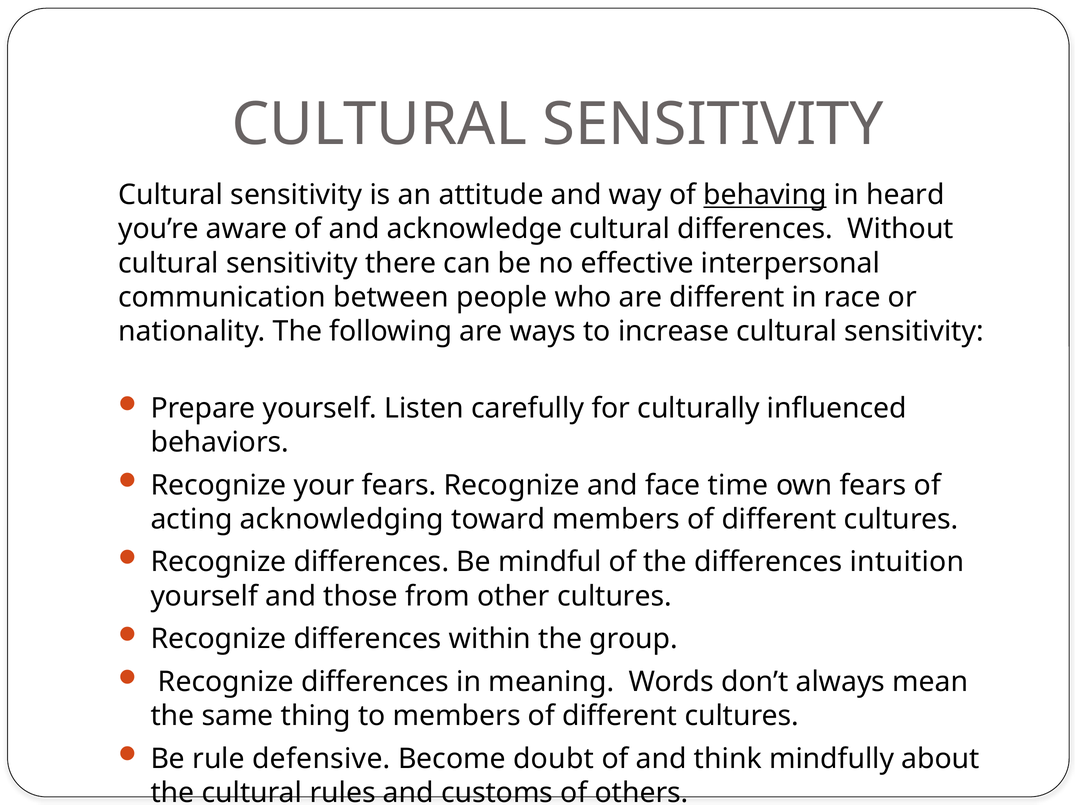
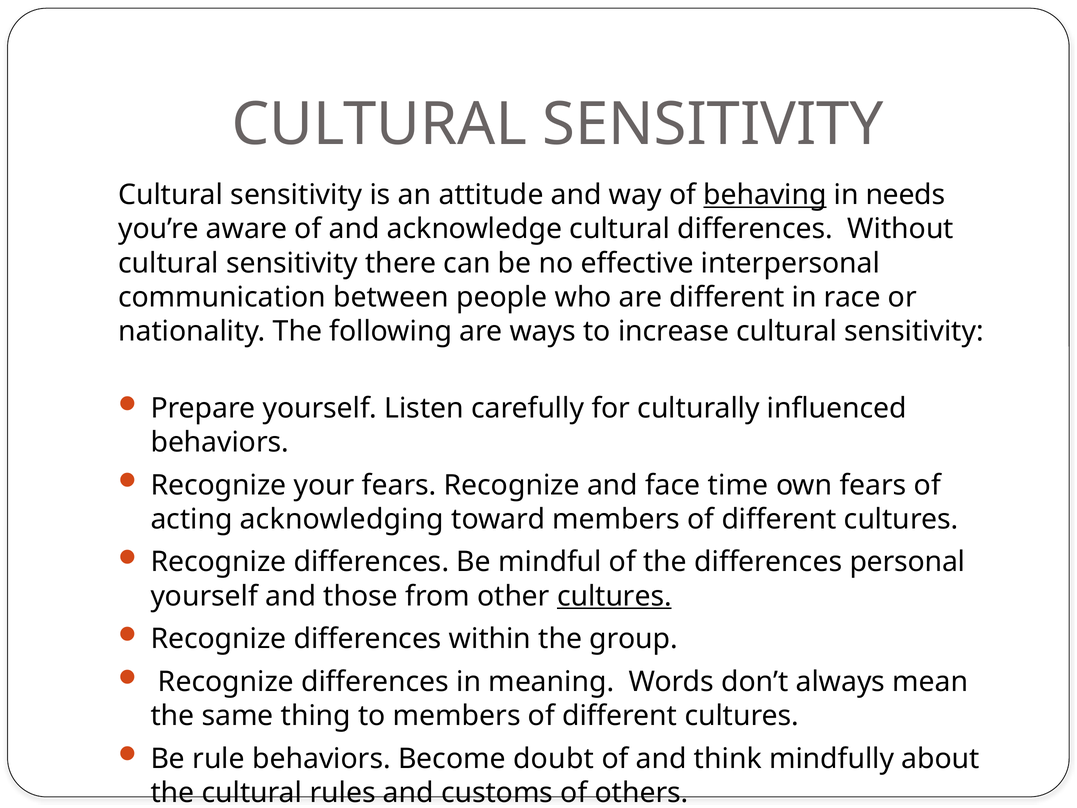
heard: heard -> needs
intuition: intuition -> personal
cultures at (614, 596) underline: none -> present
rule defensive: defensive -> behaviors
